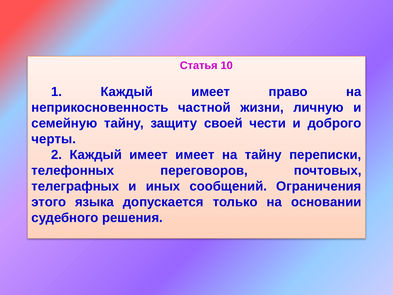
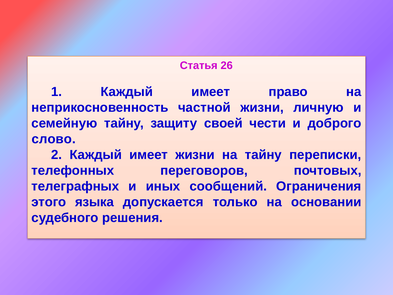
10: 10 -> 26
черты: черты -> слово
имеет имеет: имеет -> жизни
